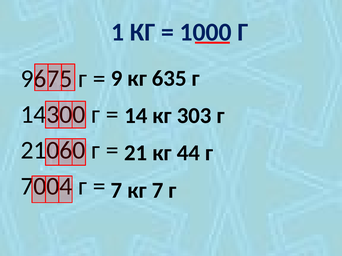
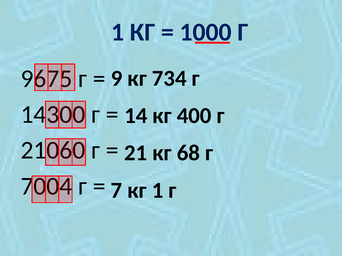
635: 635 -> 734
303: 303 -> 400
44: 44 -> 68
кг 7: 7 -> 1
